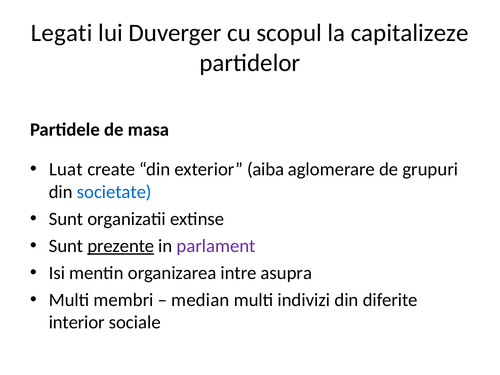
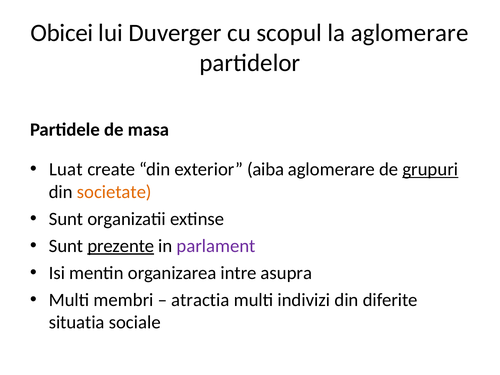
Legati: Legati -> Obicei
la capitalizeze: capitalizeze -> aglomerare
grupuri underline: none -> present
societate colour: blue -> orange
median: median -> atractia
interior: interior -> situatia
